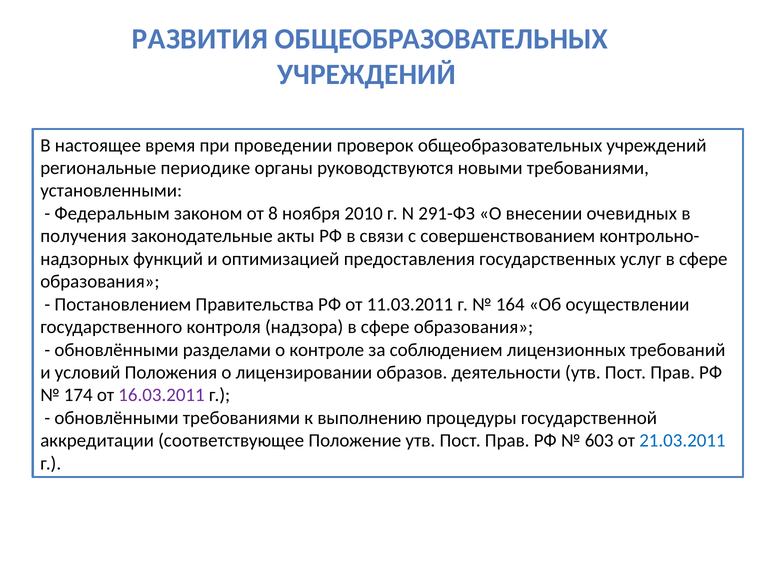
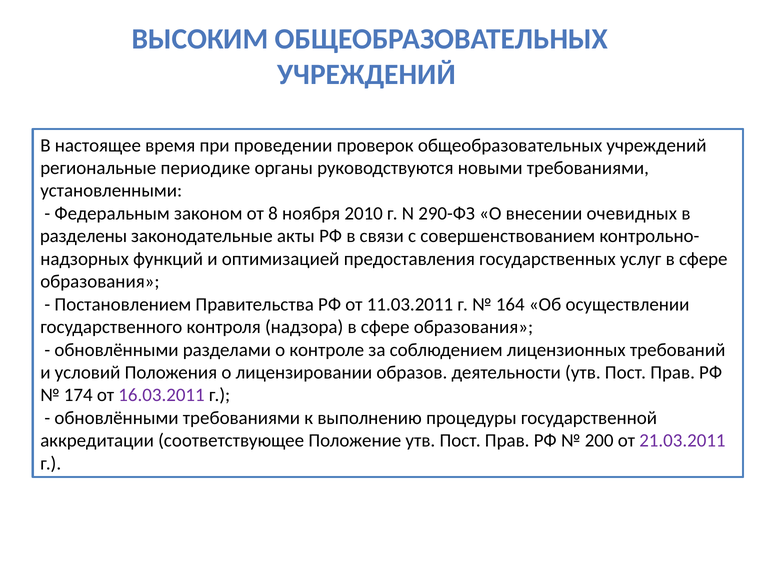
РАЗВИТИЯ: РАЗВИТИЯ -> ВЫСОКИМ
291-ФЗ: 291-ФЗ -> 290-ФЗ
получения: получения -> разделены
603: 603 -> 200
21.03.2011 colour: blue -> purple
